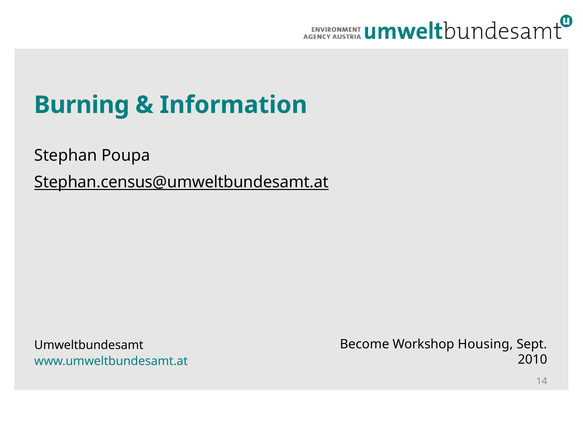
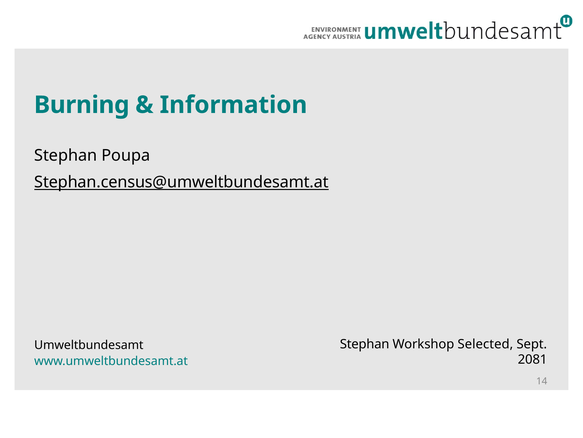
Become at (365, 344): Become -> Stephan
Housing: Housing -> Selected
2010: 2010 -> 2081
